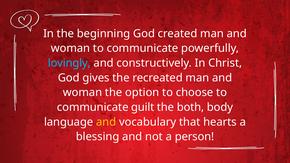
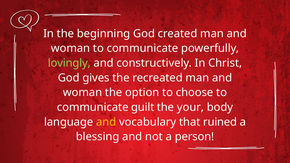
lovingly colour: light blue -> light green
both: both -> your
hearts: hearts -> ruined
